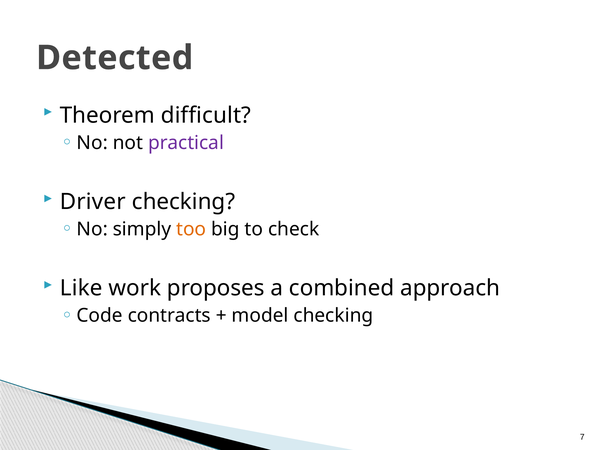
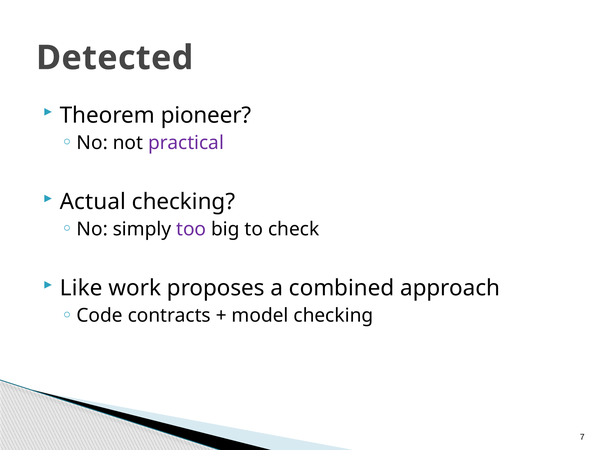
difficult: difficult -> pioneer
Driver: Driver -> Actual
too colour: orange -> purple
